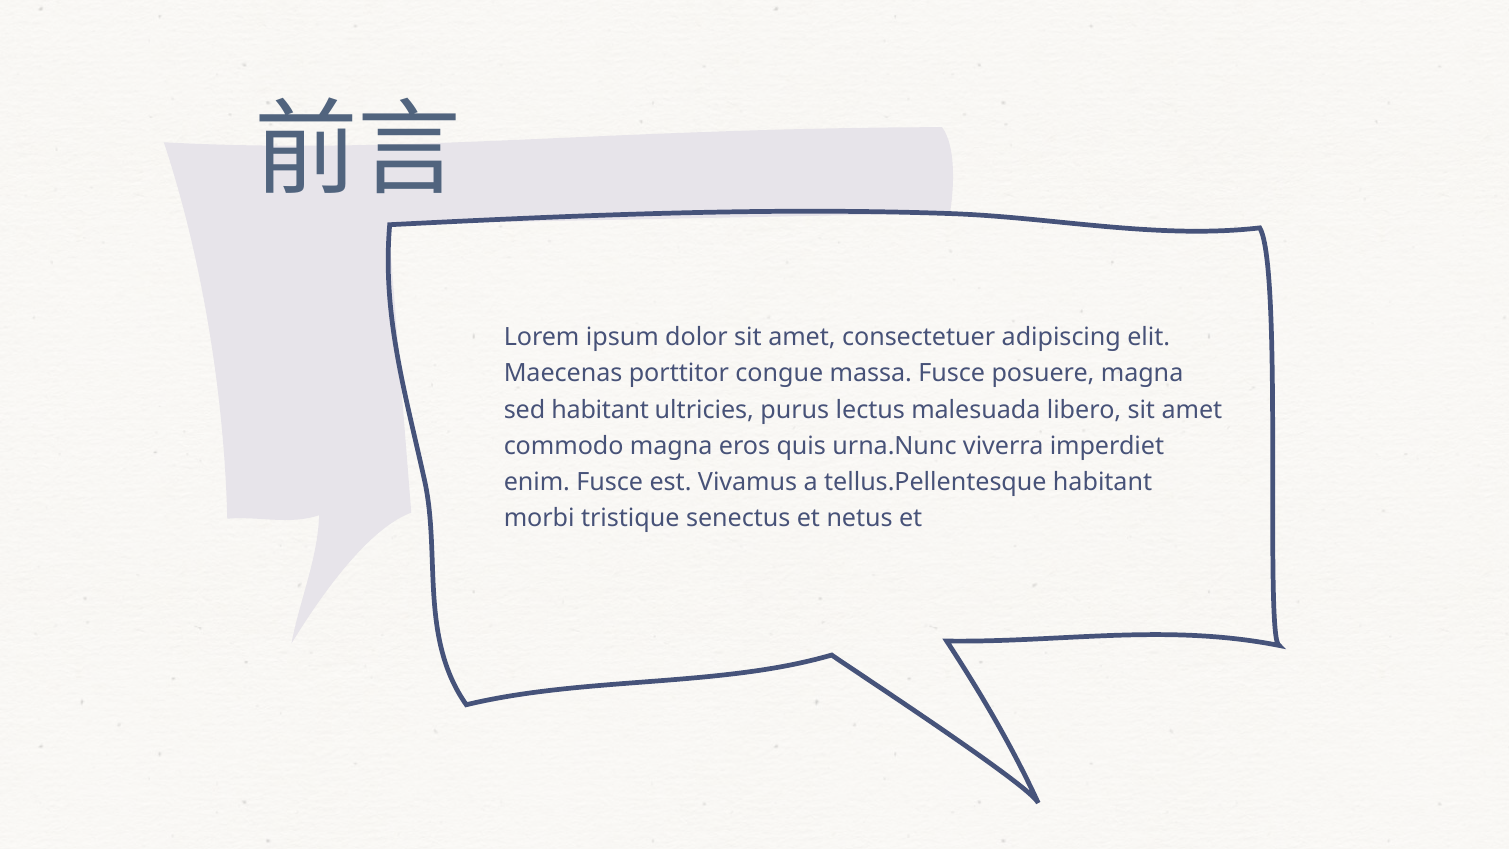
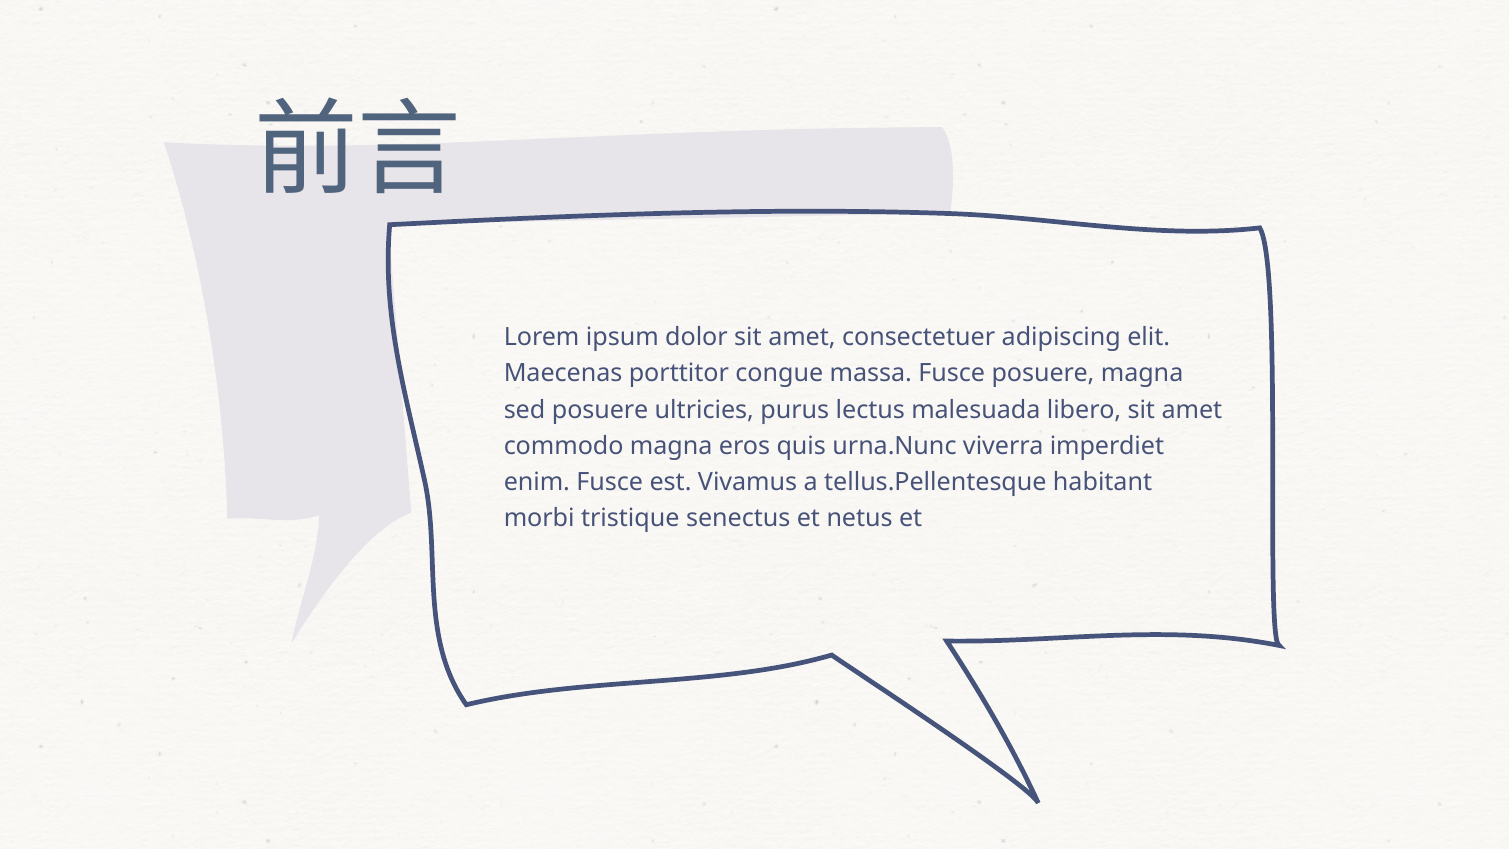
sed habitant: habitant -> posuere
